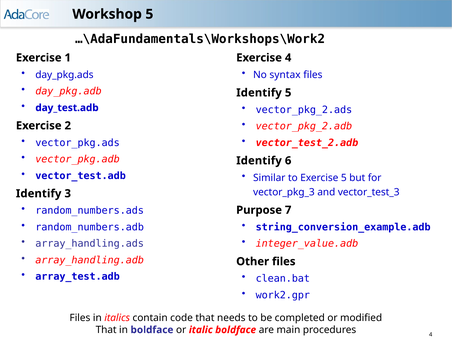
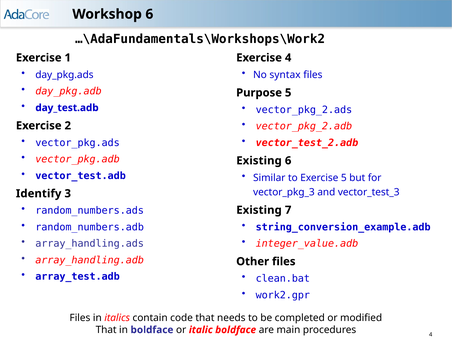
Workshop 5: 5 -> 6
Identify at (259, 93): Identify -> Purpose
Identify at (259, 161): Identify -> Existing
Purpose at (259, 210): Purpose -> Existing
